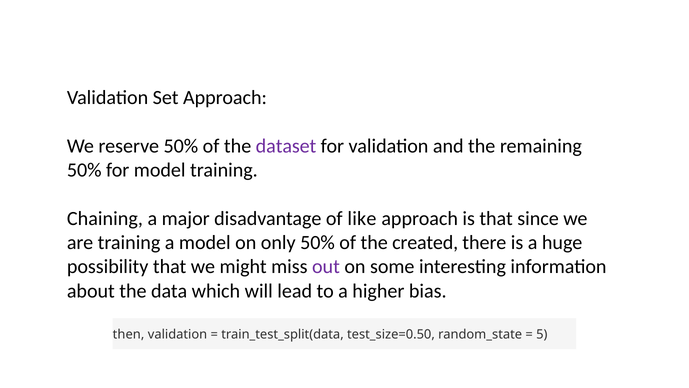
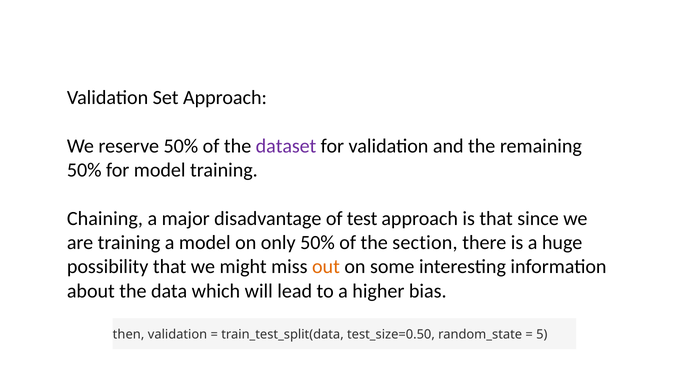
like: like -> test
created: created -> section
out colour: purple -> orange
